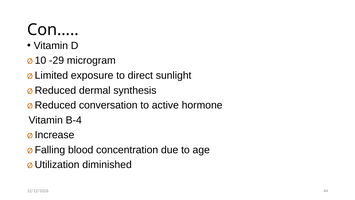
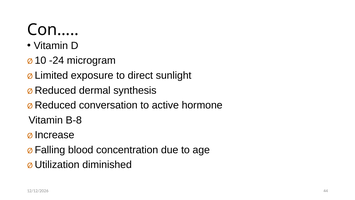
-29: -29 -> -24
B-4: B-4 -> B-8
